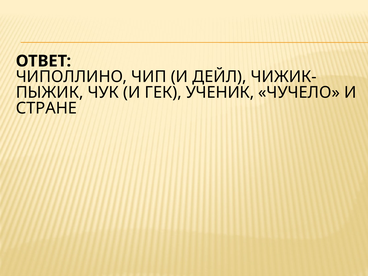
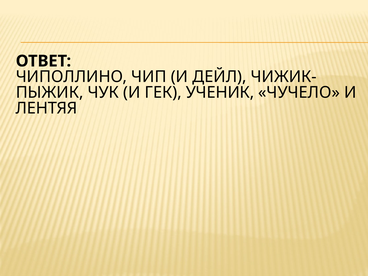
СТРАНЕ: СТРАНЕ -> ЛЕНТЯЯ
